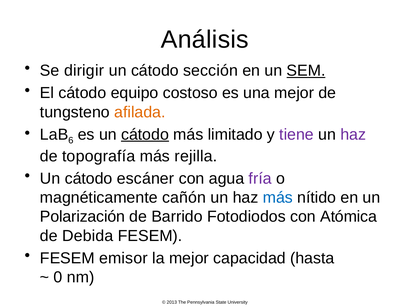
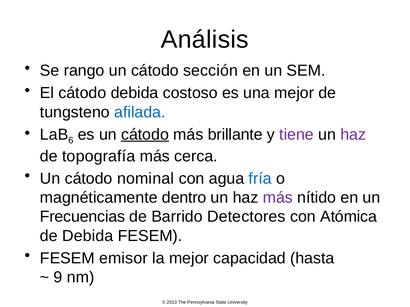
dirigir: dirigir -> rango
SEM underline: present -> none
cátodo equipo: equipo -> debida
afilada colour: orange -> blue
limitado: limitado -> brillante
rejilla: rejilla -> cerca
escáner: escáner -> nominal
fría colour: purple -> blue
cañón: cañón -> dentro
más at (278, 198) colour: blue -> purple
Polarización: Polarización -> Frecuencias
Fotodiodos: Fotodiodos -> Detectores
0: 0 -> 9
